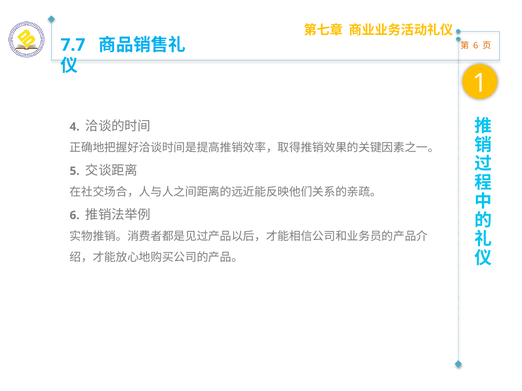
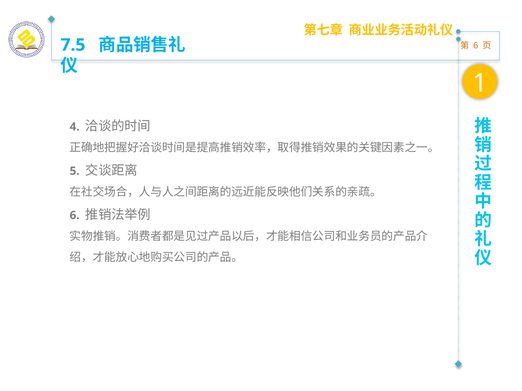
7.7: 7.7 -> 7.5
